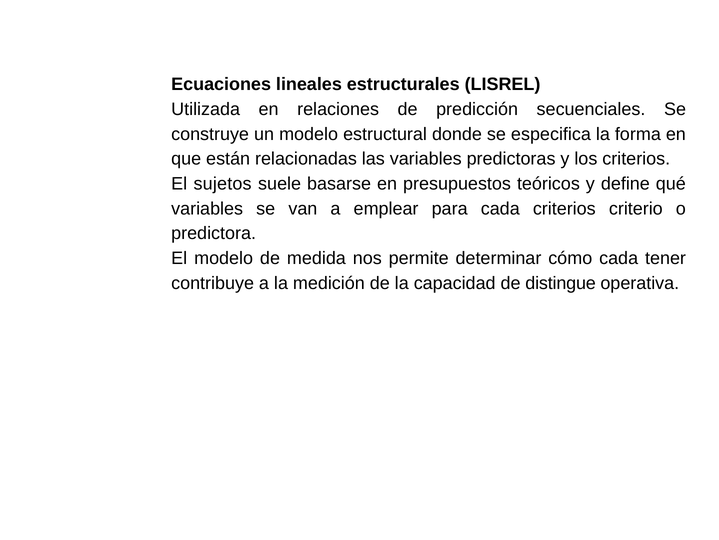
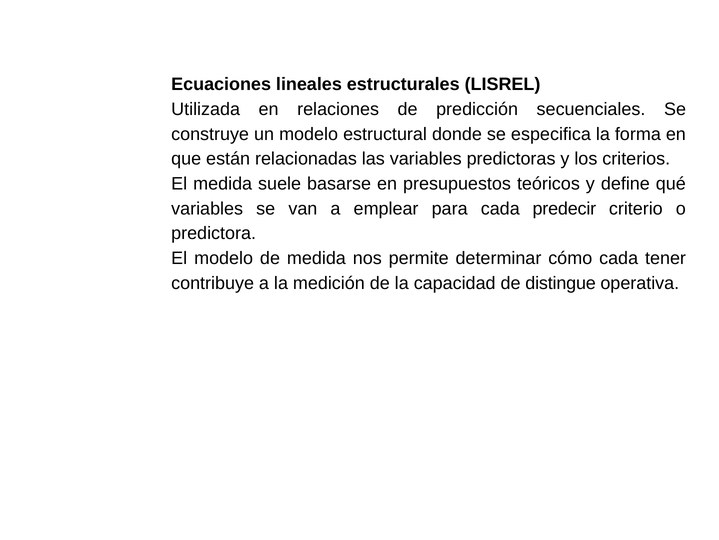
El sujetos: sujetos -> medida
cada criterios: criterios -> predecir
